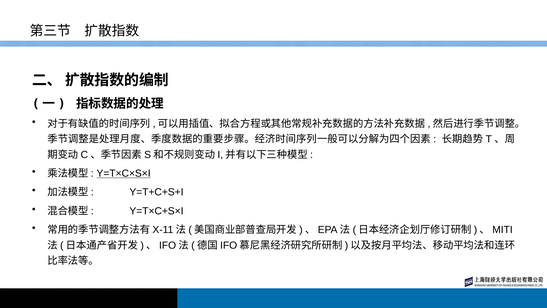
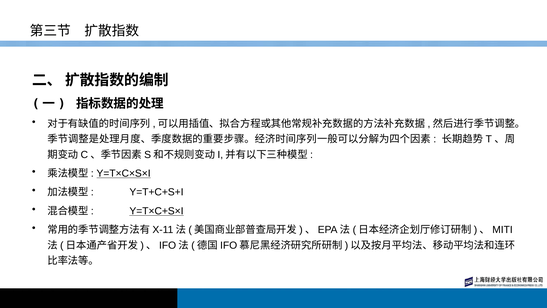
Y=T×C+S×I underline: none -> present
